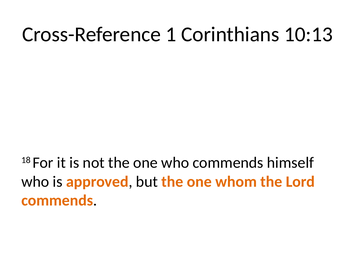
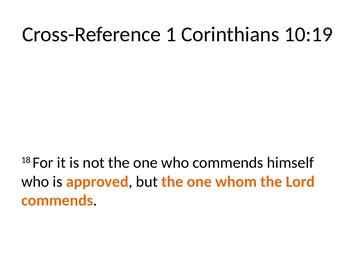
10:13: 10:13 -> 10:19
